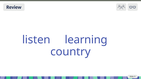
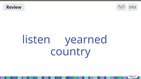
learning: learning -> yearned
